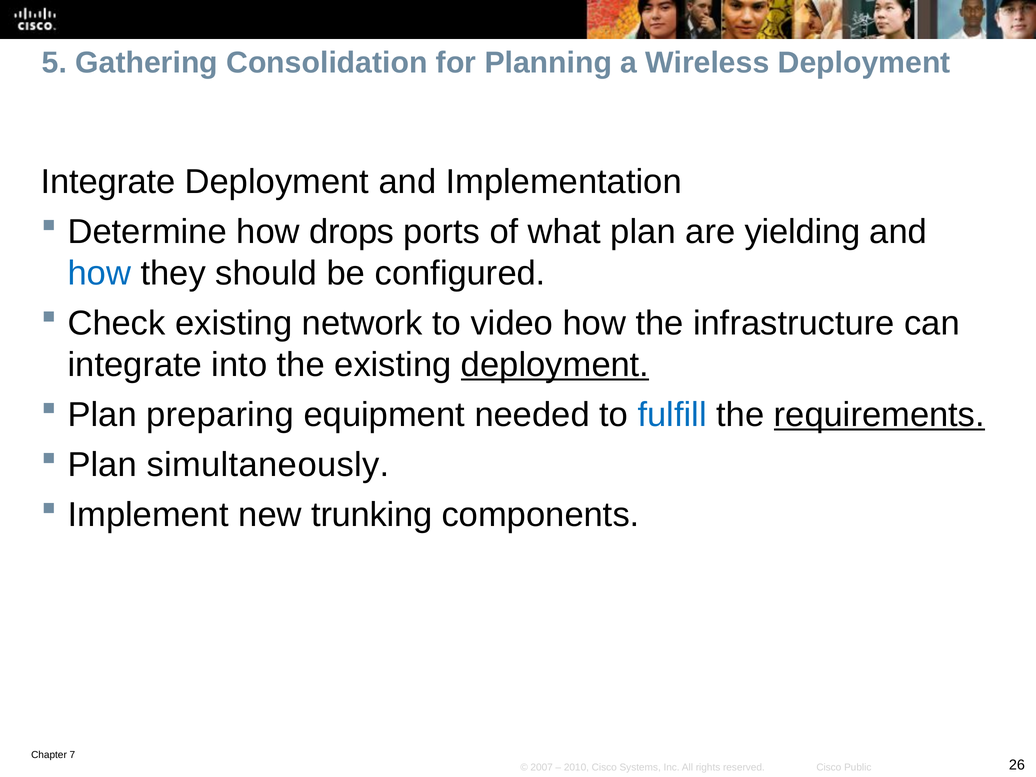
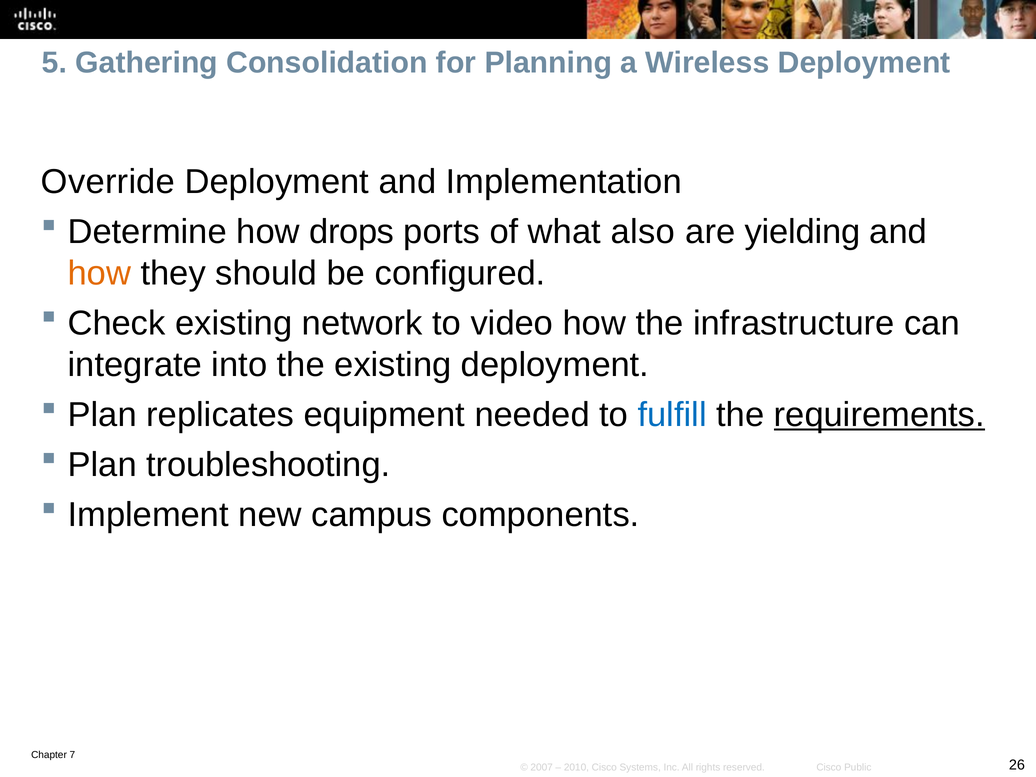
Integrate at (108, 182): Integrate -> Override
what plan: plan -> also
how at (99, 273) colour: blue -> orange
deployment at (555, 365) underline: present -> none
preparing: preparing -> replicates
simultaneously: simultaneously -> troubleshooting
trunking: trunking -> campus
